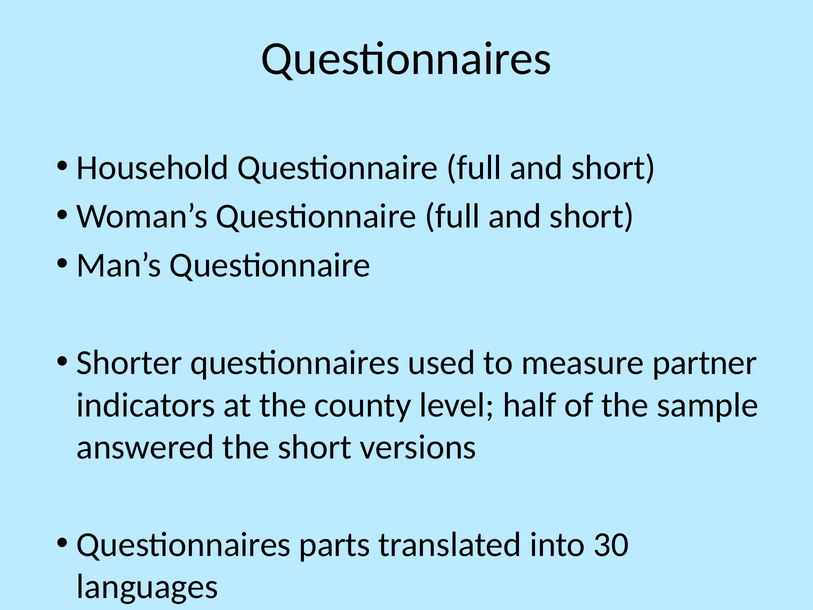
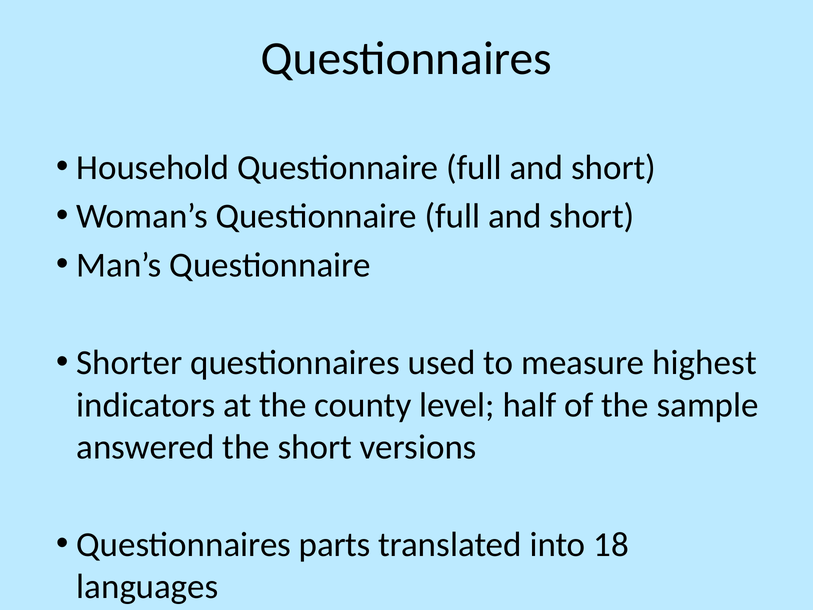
partner: partner -> highest
30: 30 -> 18
